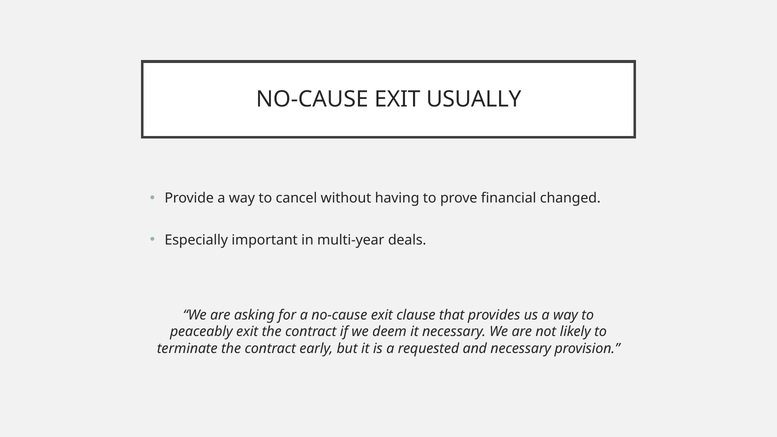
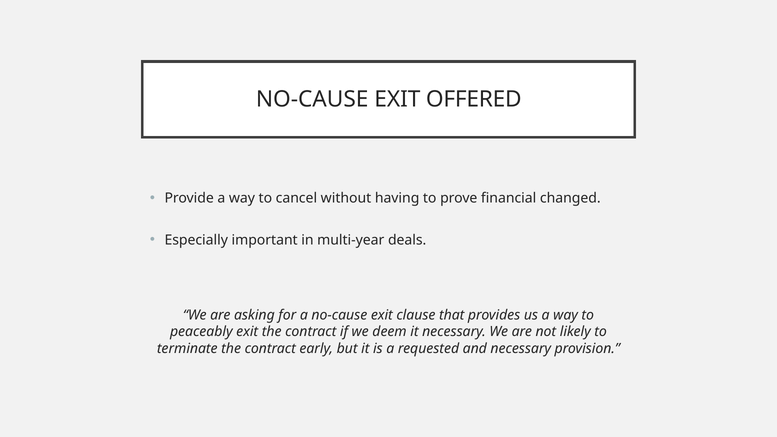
USUALLY: USUALLY -> OFFERED
